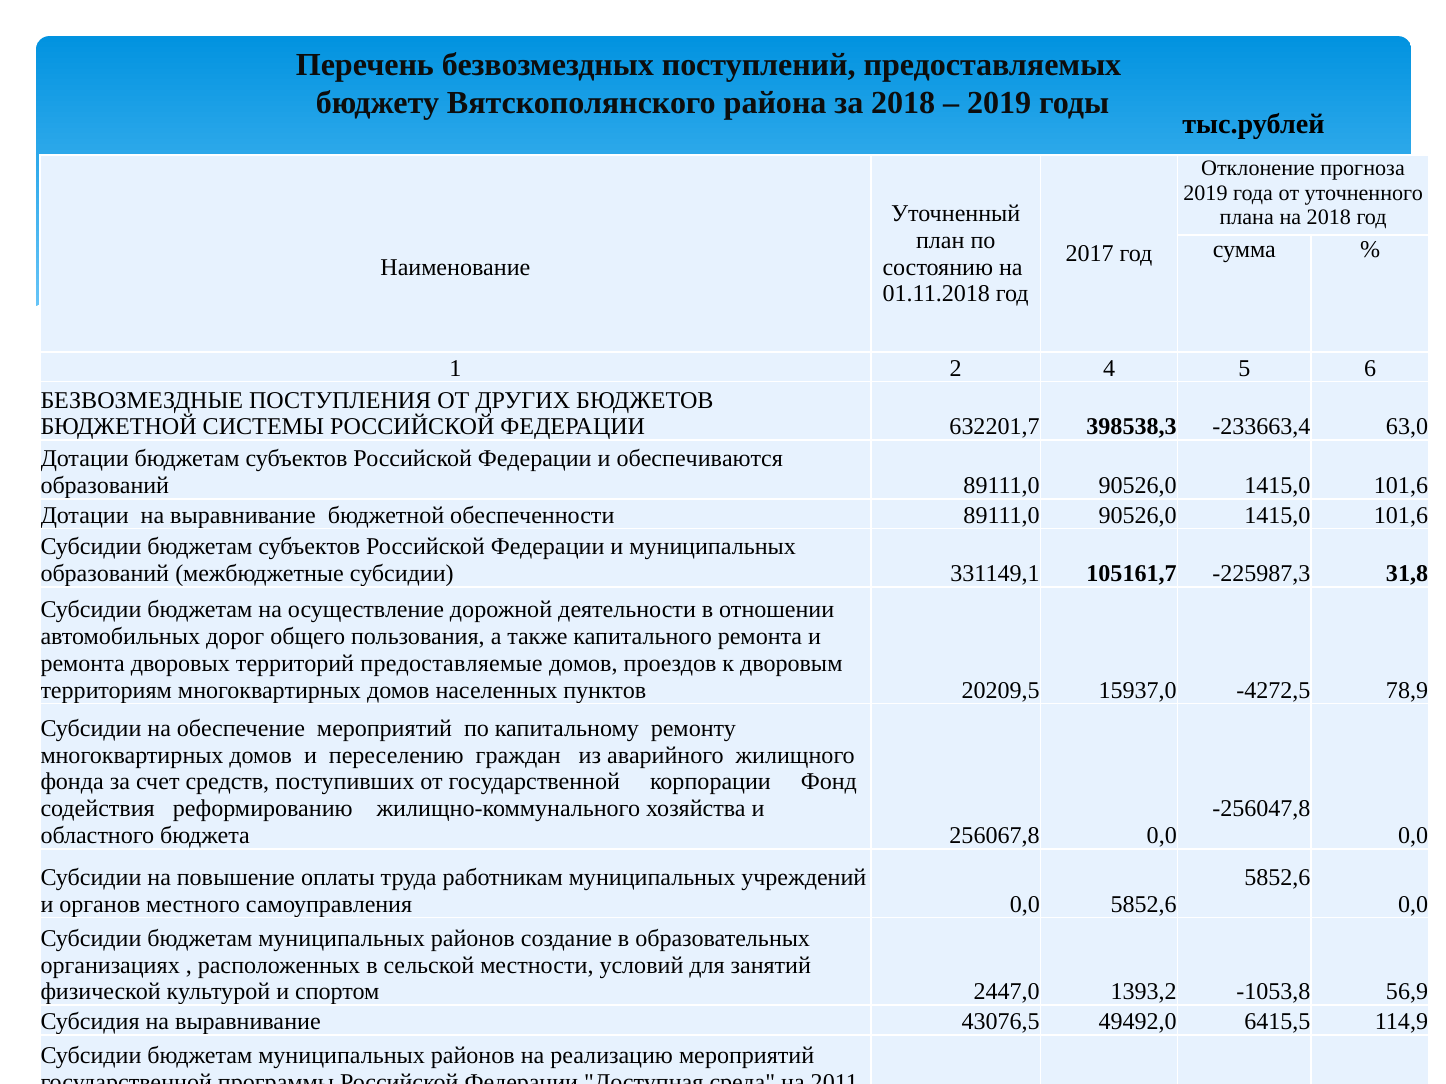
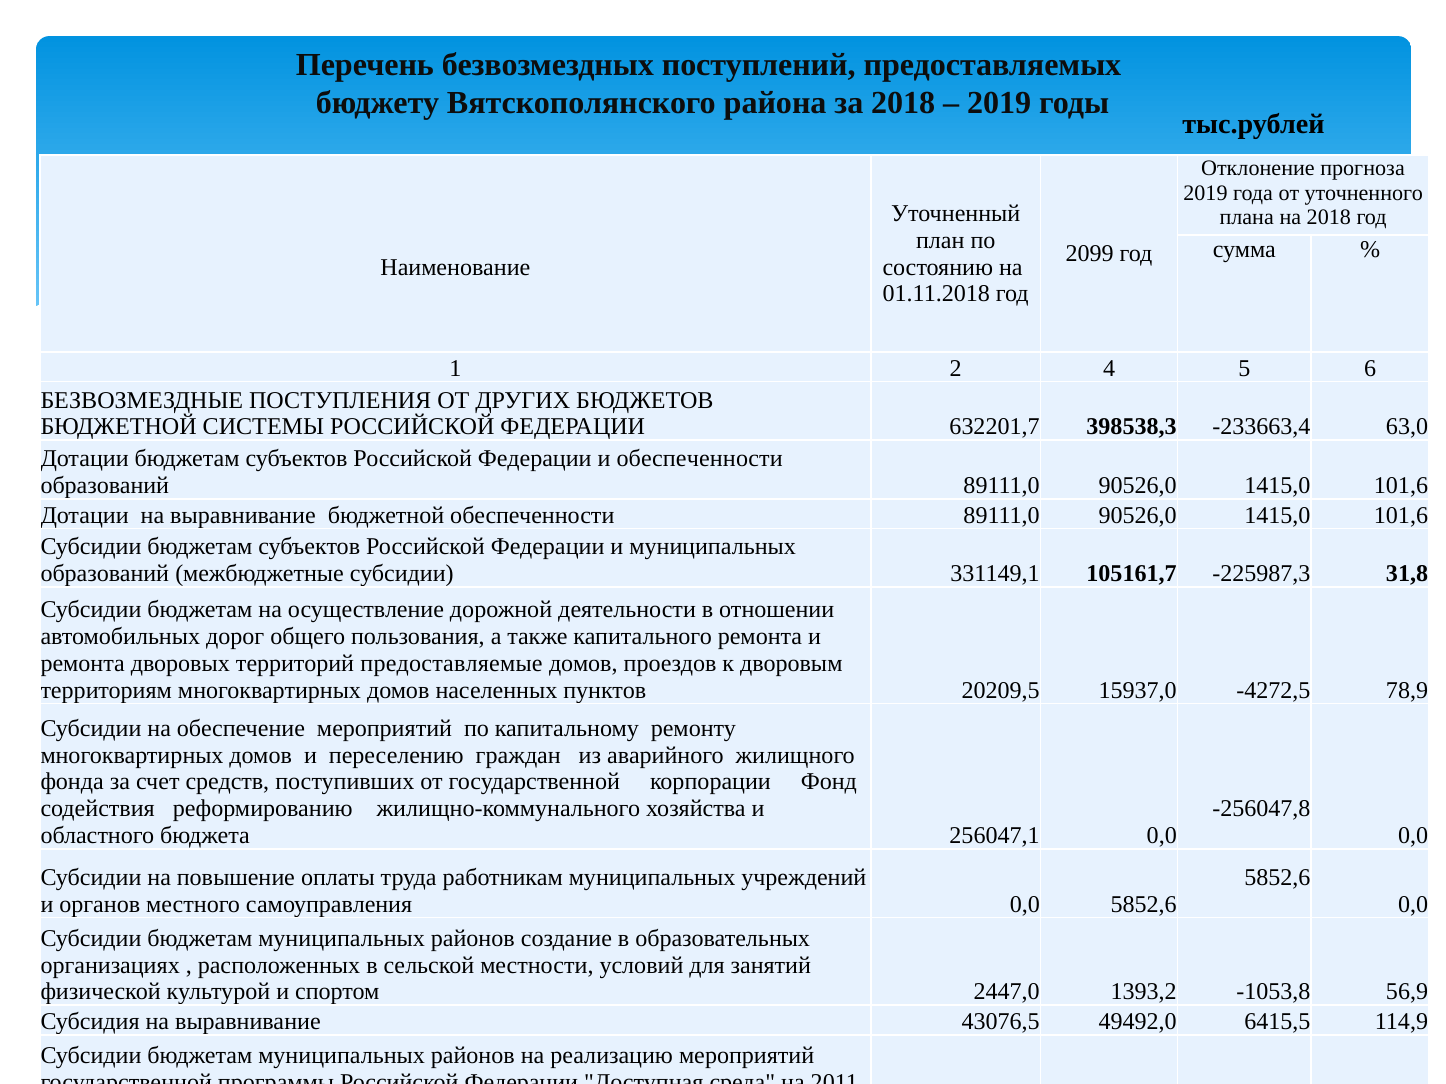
2017: 2017 -> 2099
и обеспечиваются: обеспечиваются -> обеспеченности
256067,8: 256067,8 -> 256047,1
